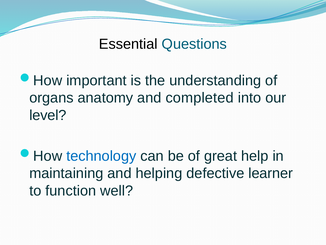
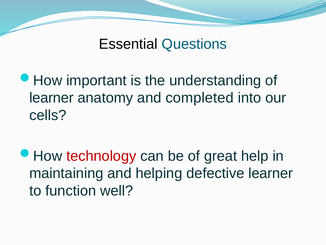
organs at (51, 98): organs -> learner
level: level -> cells
technology colour: blue -> red
